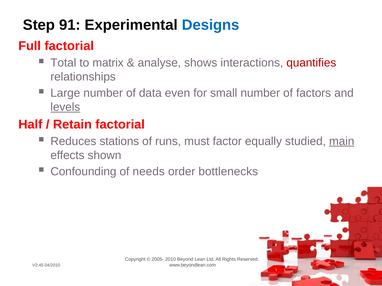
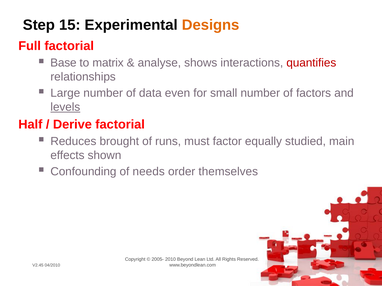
91: 91 -> 15
Designs colour: blue -> orange
Total: Total -> Base
Retain: Retain -> Derive
stations: stations -> brought
main underline: present -> none
bottlenecks: bottlenecks -> themselves
